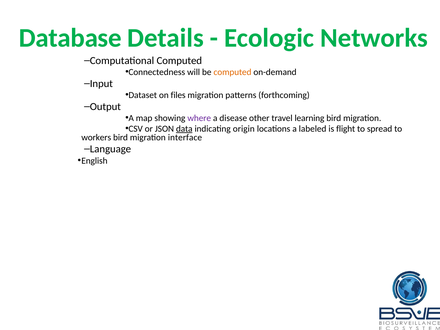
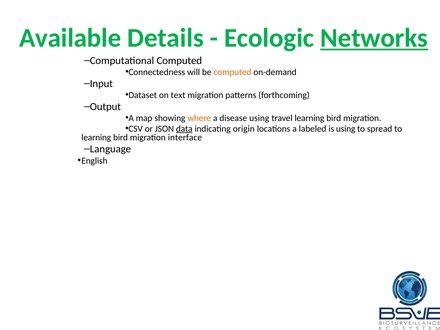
Database: Database -> Available
Networks underline: none -> present
files: files -> text
where colour: purple -> orange
disease other: other -> using
is flight: flight -> using
workers at (96, 138): workers -> learning
